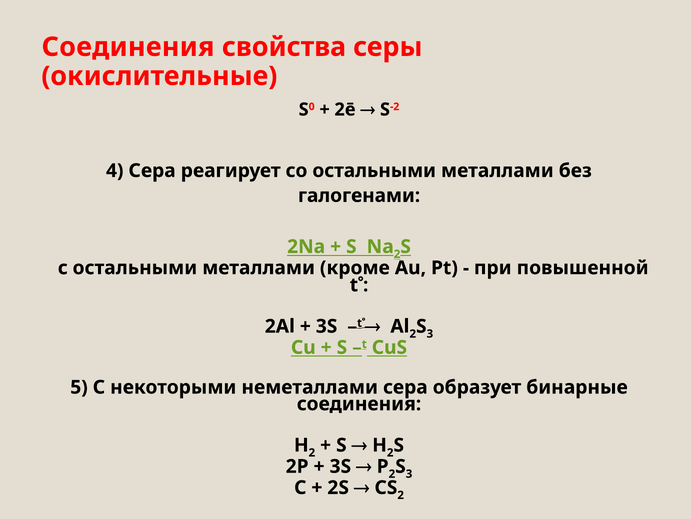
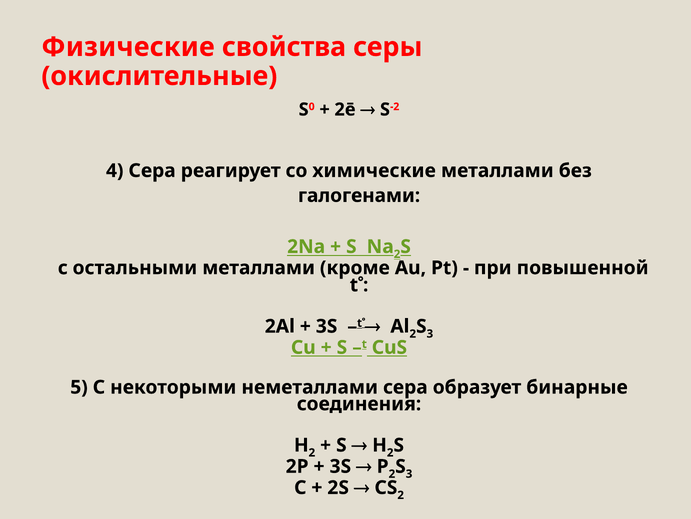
Соединения at (128, 47): Соединения -> Физические
со остальными: остальными -> химические
